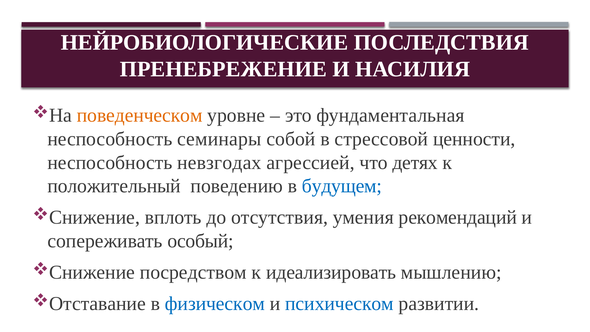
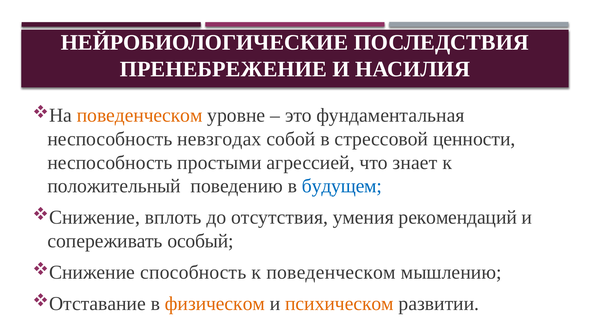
семинары: семинары -> невзгодах
невзгодах: невзгодах -> простыми
детях: детях -> знает
посредством: посредством -> способность
к идеализировать: идеализировать -> поведенческом
физическом colour: blue -> orange
психическом colour: blue -> orange
